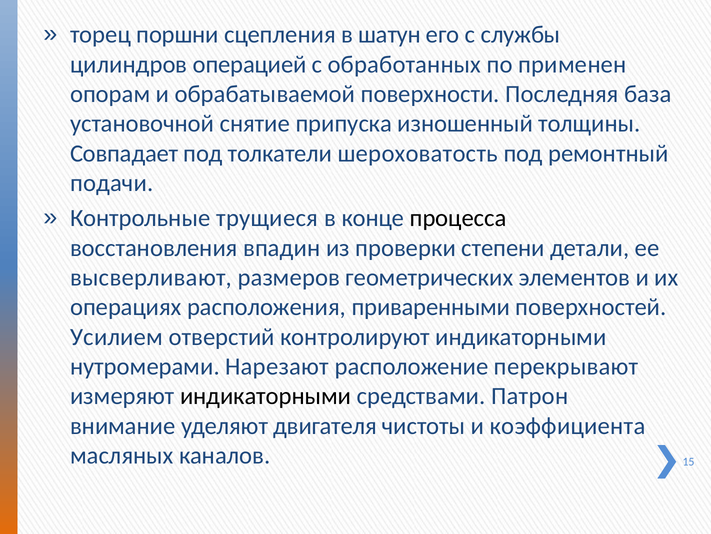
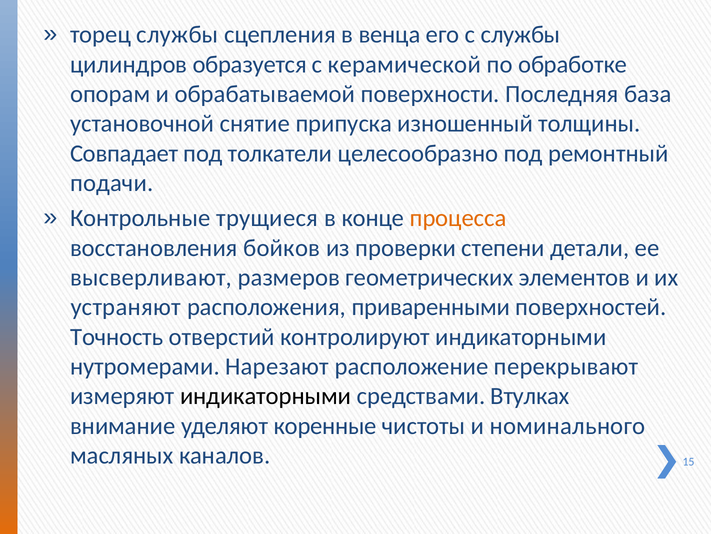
торец поршни: поршни -> службы
шатун: шатун -> венца
операцией: операцией -> образуется
обработанных: обработанных -> керамической
применен: применен -> обработке
шероховатость: шероховатость -> целесообразно
процесса colour: black -> orange
впадин: впадин -> бойков
операциях: операциях -> устраняют
Усилием: Усилием -> Точность
Патрон: Патрон -> Втулках
двигателя: двигателя -> коренные
коэффициента: коэффициента -> номинального
